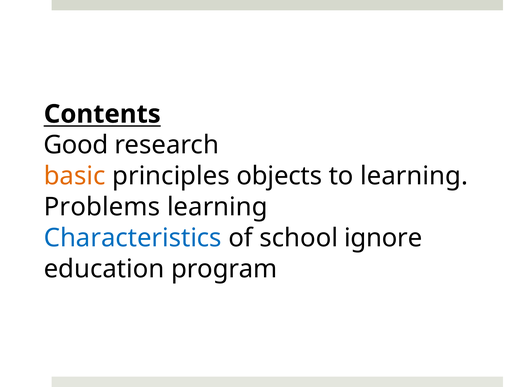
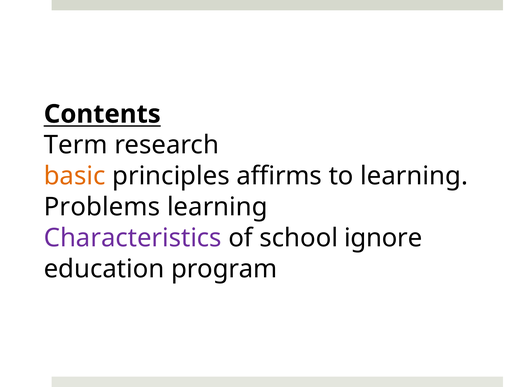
Good: Good -> Term
objects: objects -> affirms
Characteristics colour: blue -> purple
